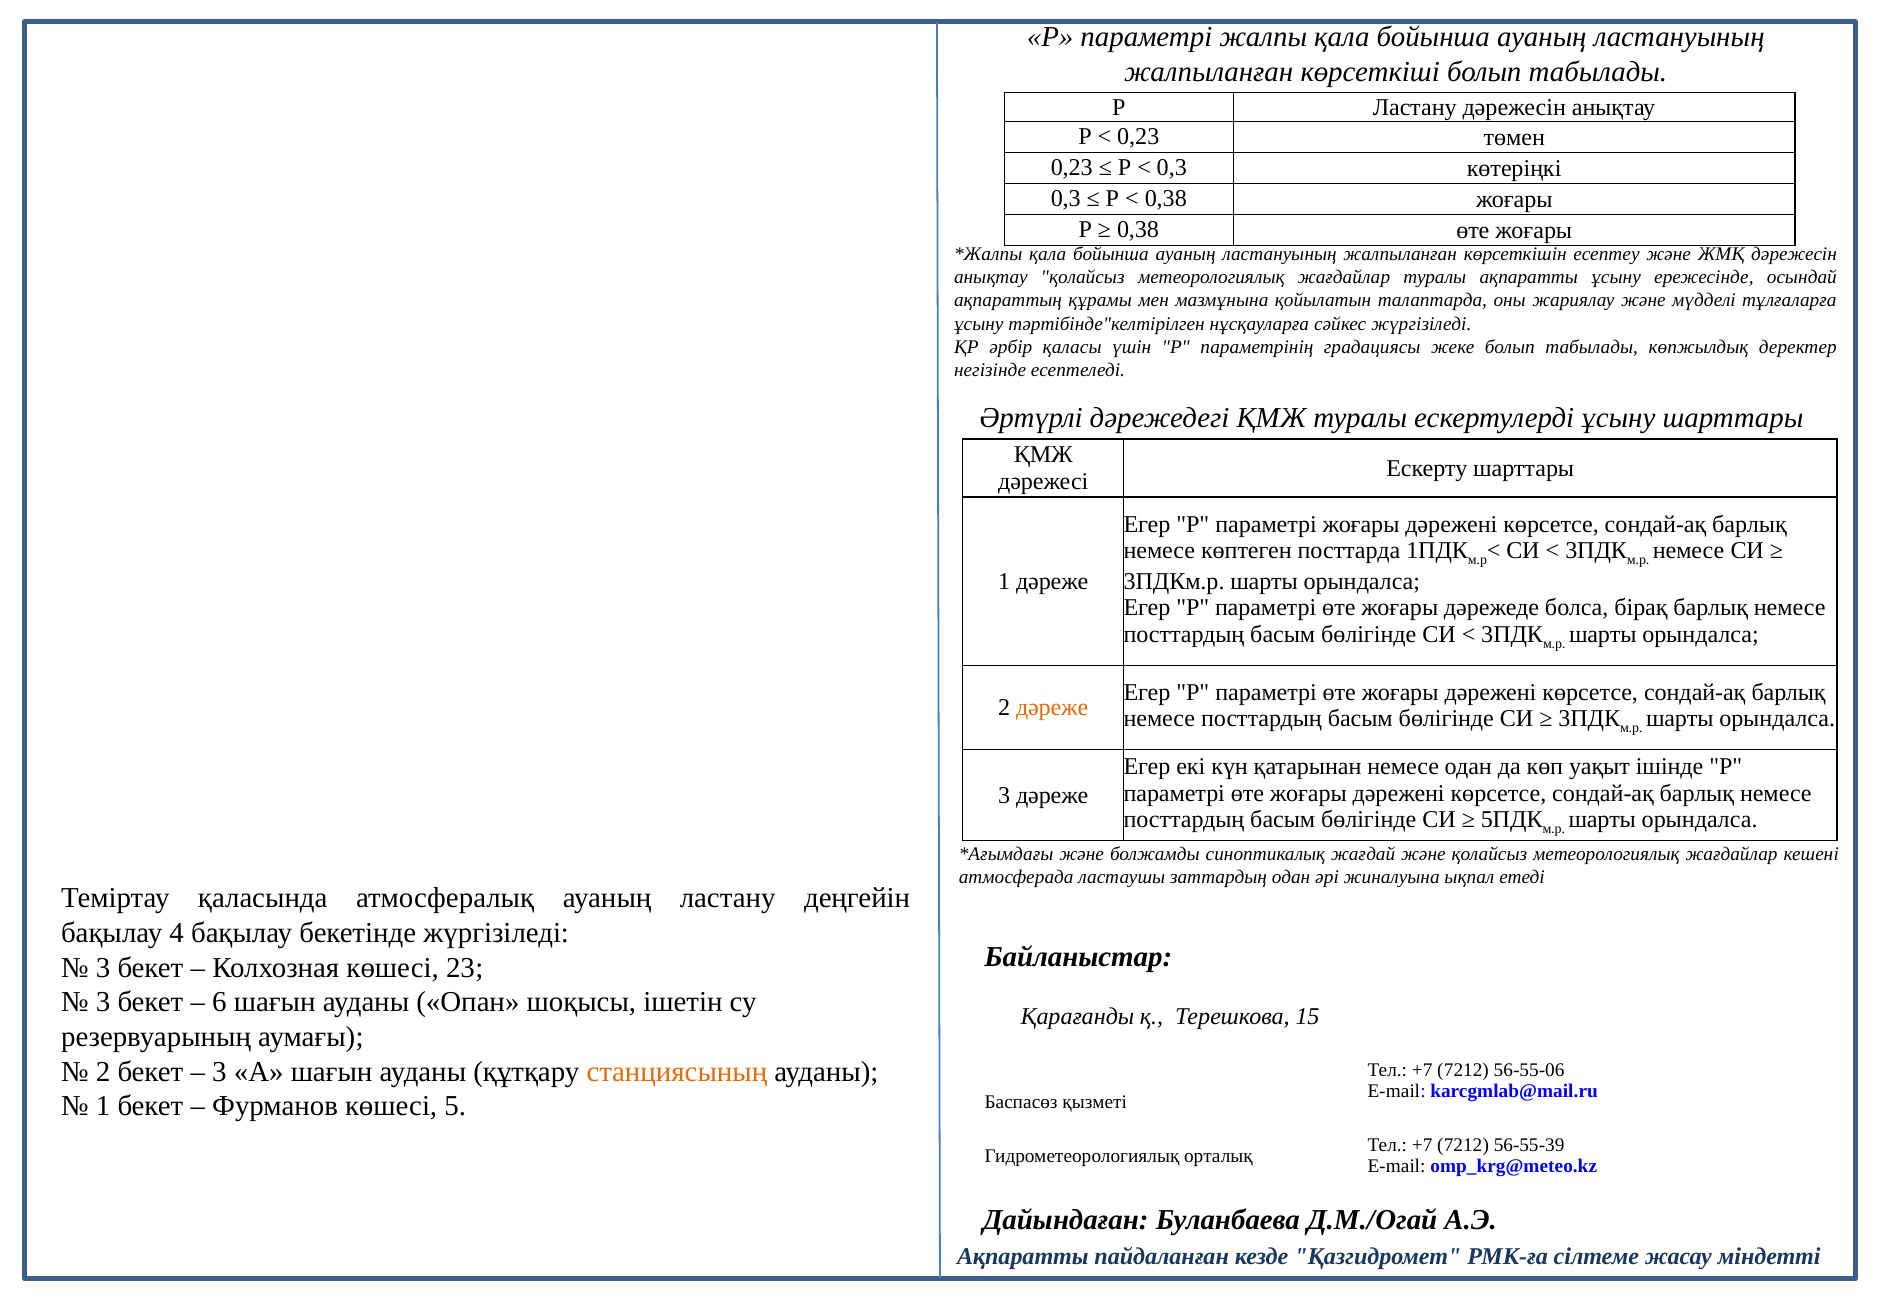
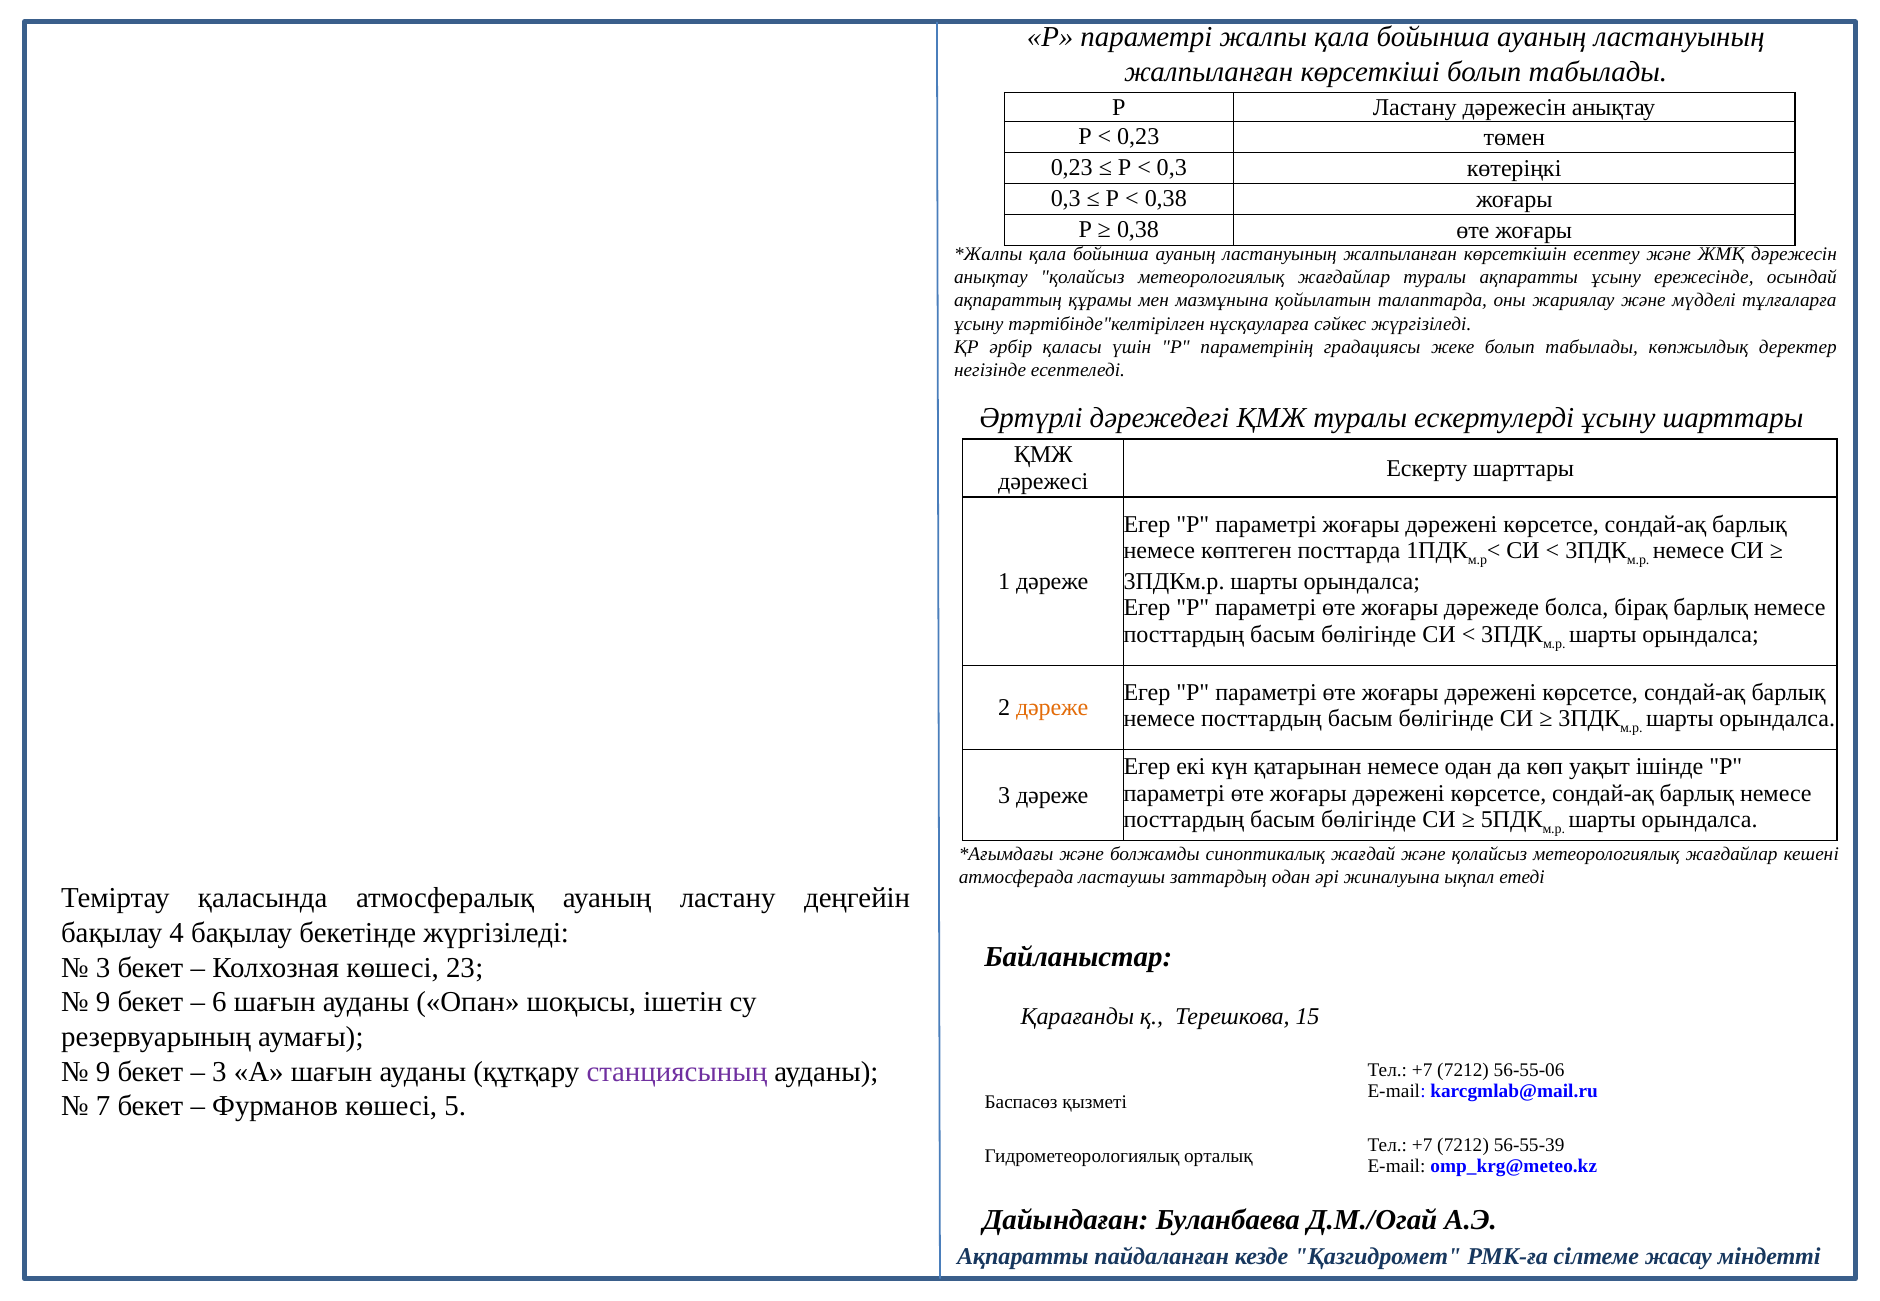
3 at (103, 1003): 3 -> 9
2 at (103, 1072): 2 -> 9
станциясының colour: orange -> purple
1 at (103, 1107): 1 -> 7
